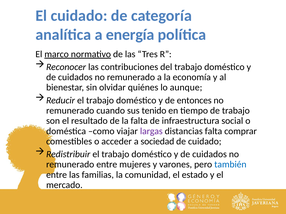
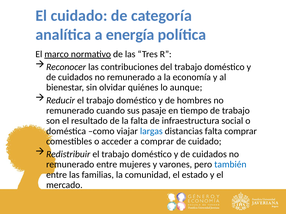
entonces: entonces -> hombres
tenido: tenido -> pasaje
largas colour: purple -> blue
a sociedad: sociedad -> comprar
